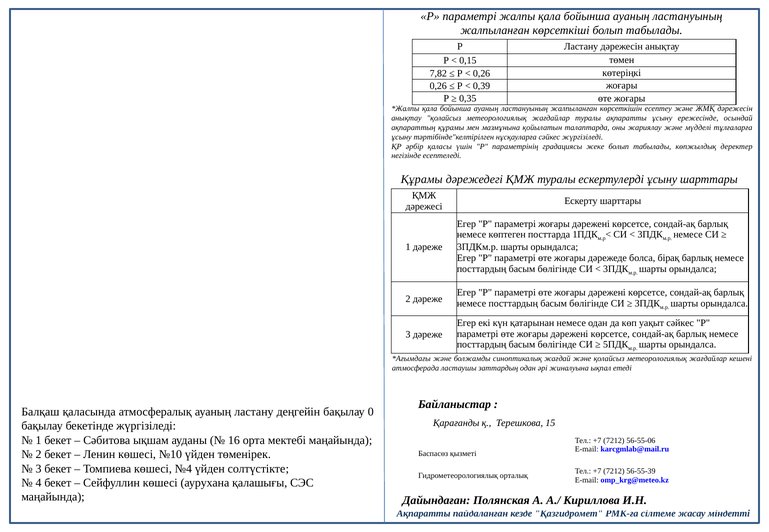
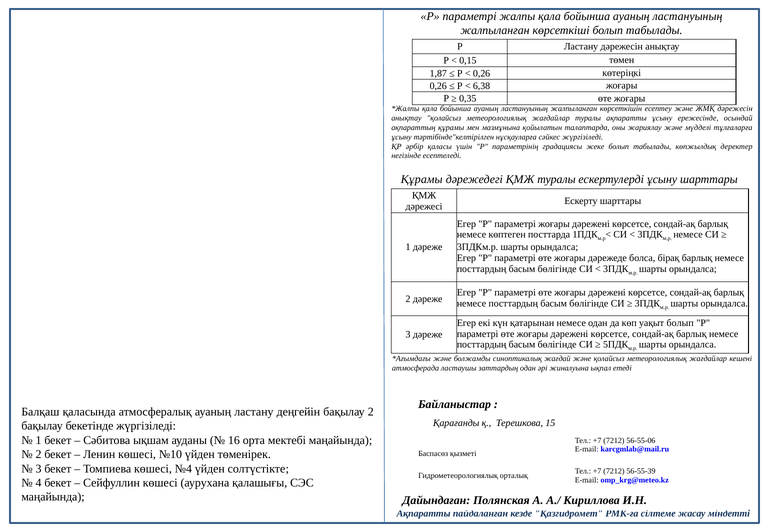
7,82: 7,82 -> 1,87
0,39: 0,39 -> 6,38
уақыт сәйкес: сәйкес -> болып
бақылау 0: 0 -> 2
